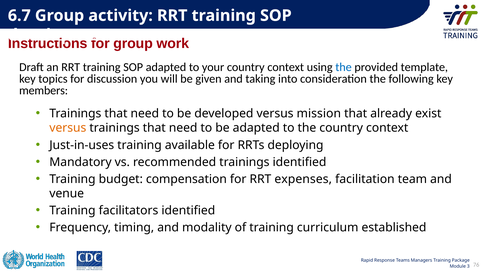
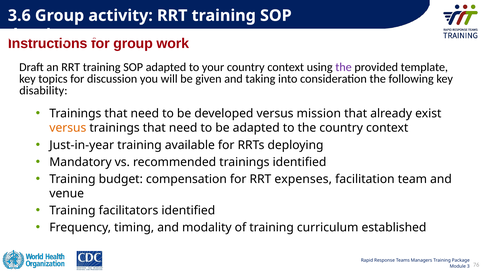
6.7: 6.7 -> 3.6
the at (344, 67) colour: blue -> purple
members: members -> disability
Just-in-uses: Just-in-uses -> Just-in-year
